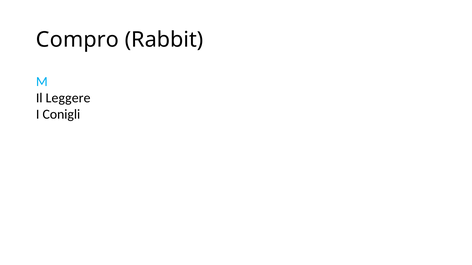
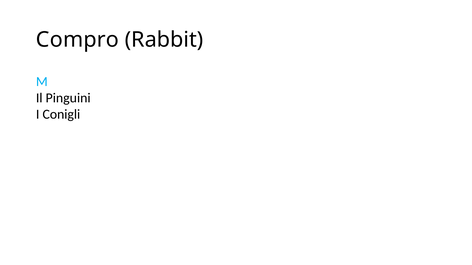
Leggere: Leggere -> Pinguini
